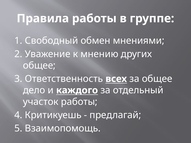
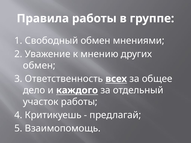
общее at (39, 66): общее -> обмен
